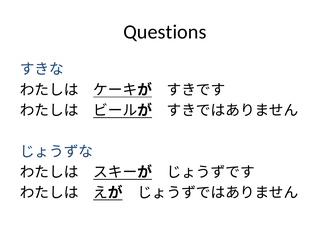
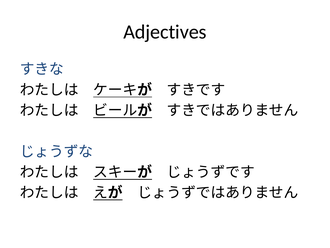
Questions: Questions -> Adjectives
